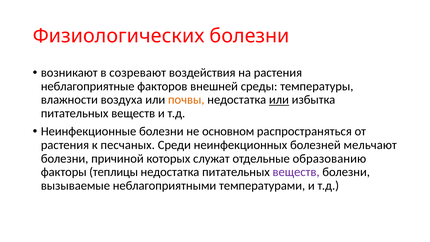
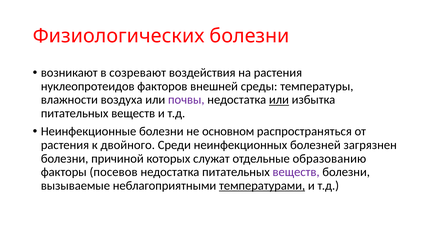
неблагоприятные: неблагоприятные -> нуклеопротеидов
почвы colour: orange -> purple
песчаных: песчаных -> двойного
мельчают: мельчают -> загрязнен
теплицы: теплицы -> посевов
температурами underline: none -> present
